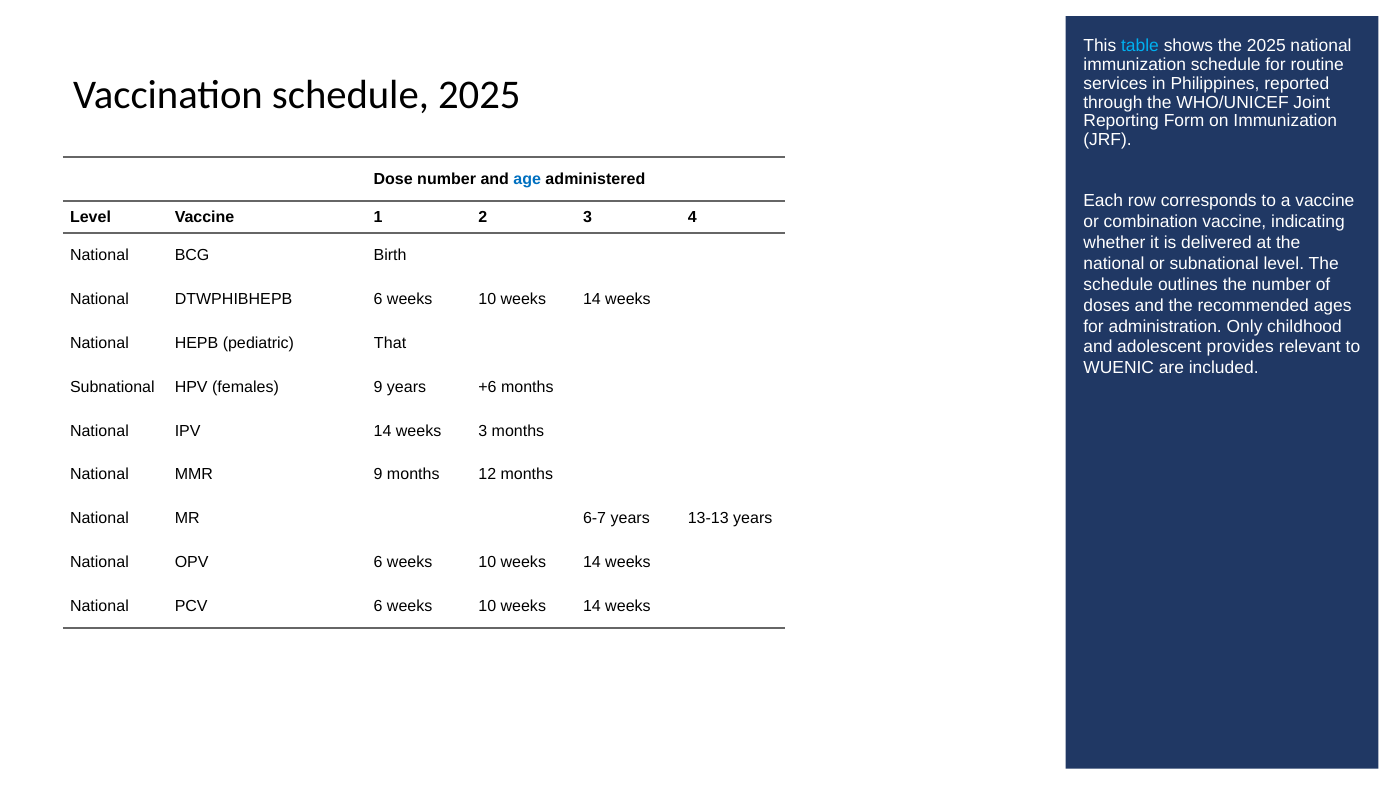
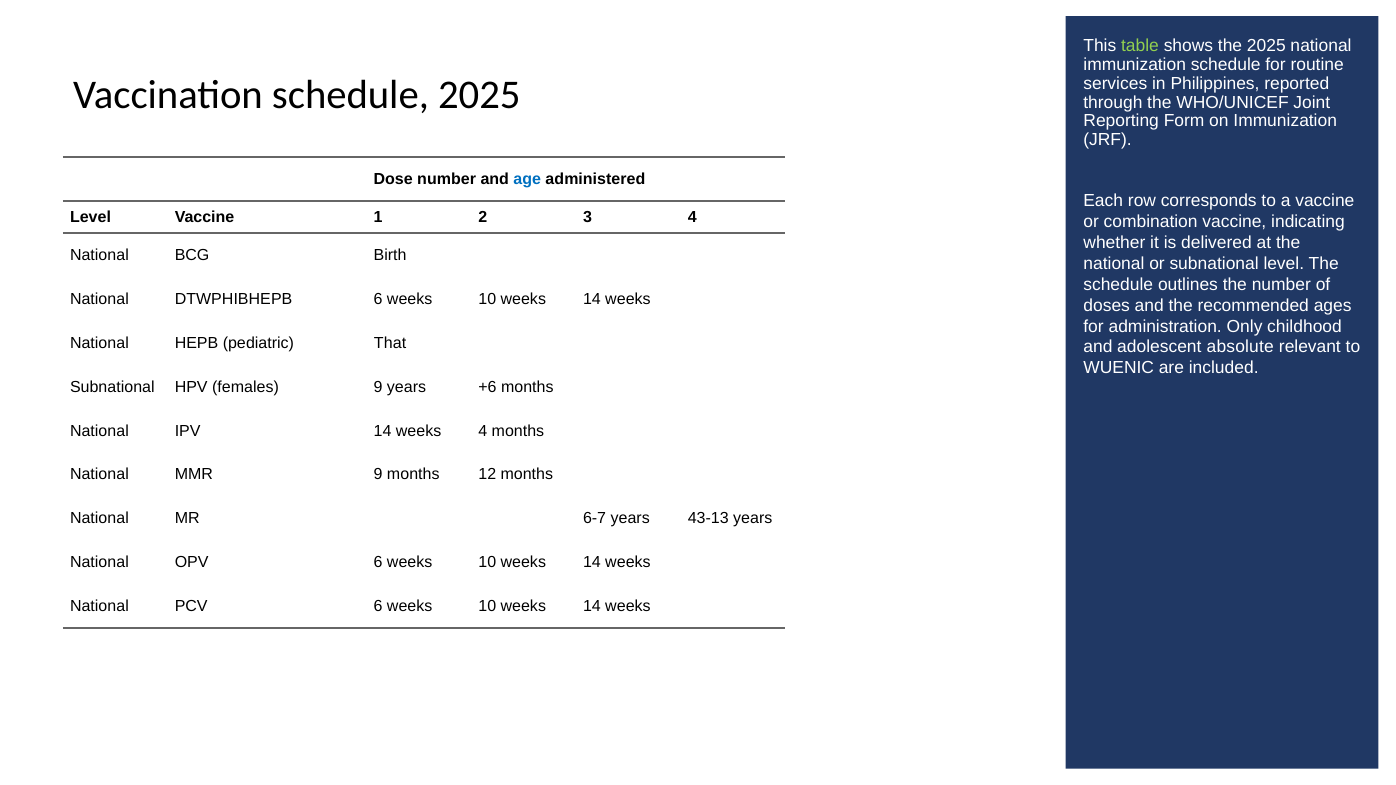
table colour: light blue -> light green
provides: provides -> absolute
weeks 3: 3 -> 4
13-13: 13-13 -> 43-13
